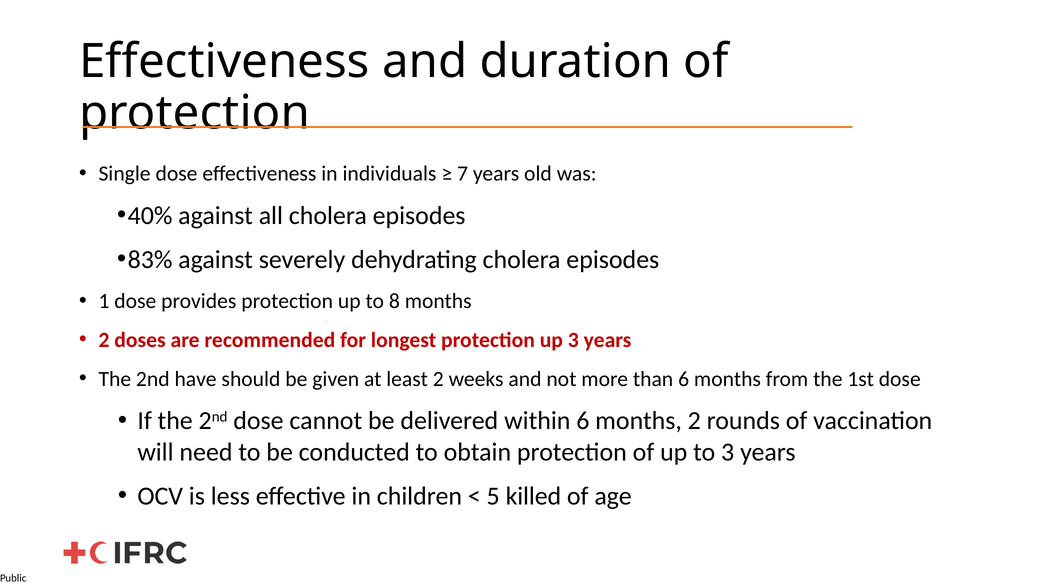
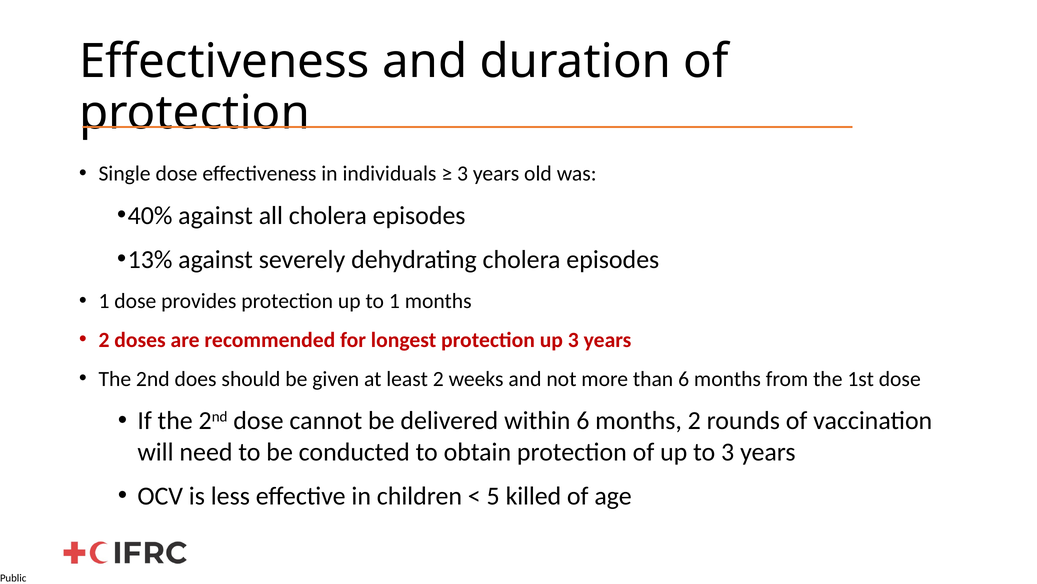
7 at (463, 174): 7 -> 3
83%: 83% -> 13%
to 8: 8 -> 1
have: have -> does
